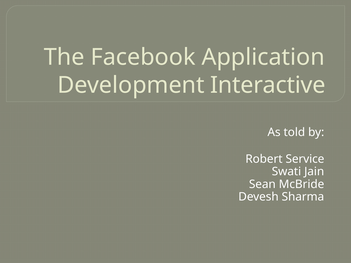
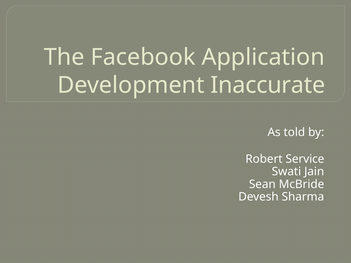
Interactive: Interactive -> Inaccurate
